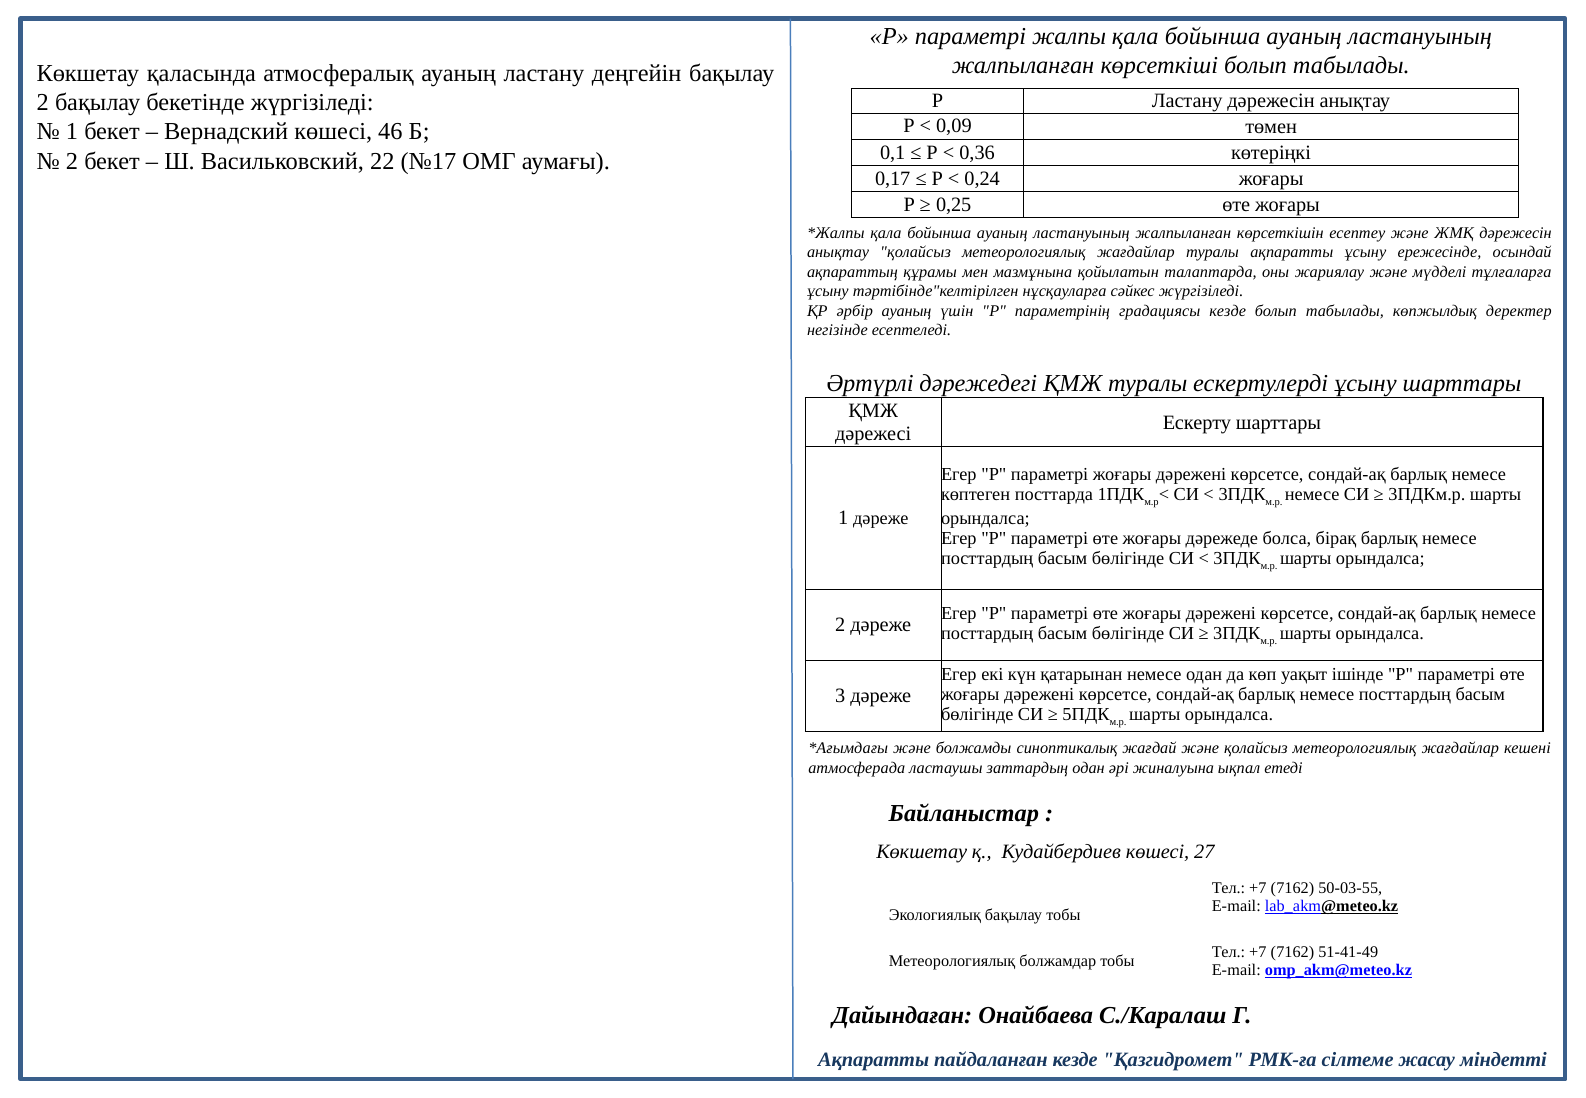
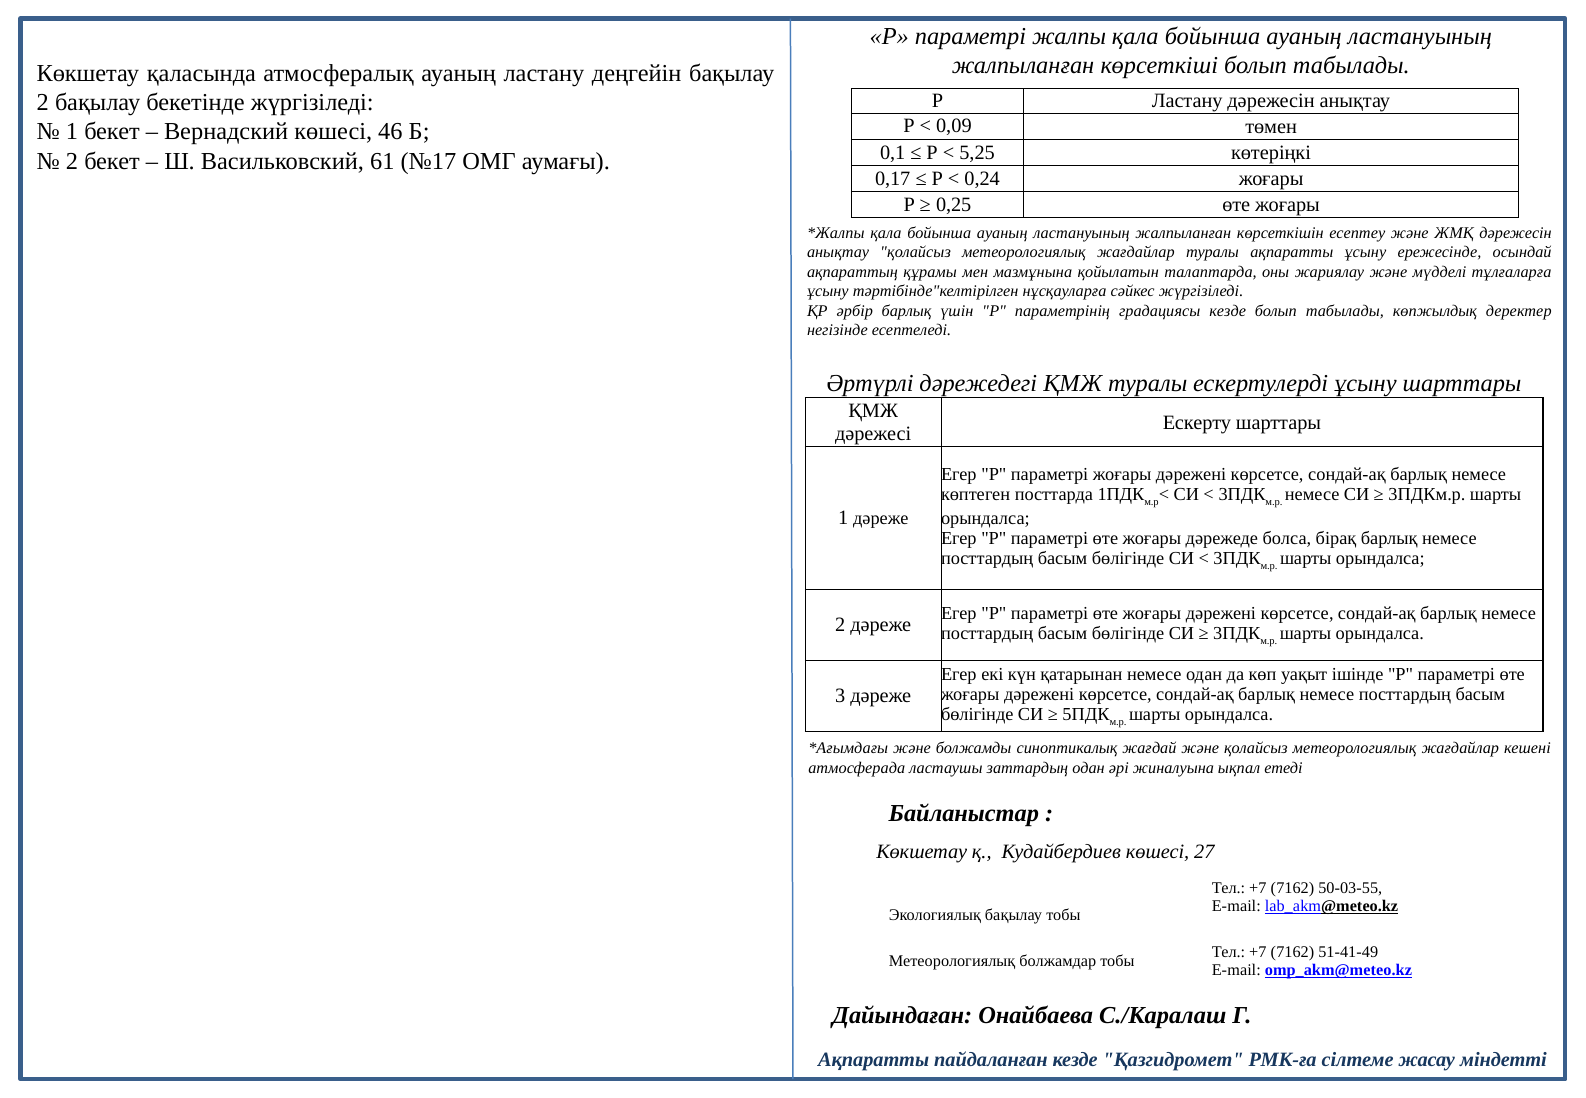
0,36: 0,36 -> 5,25
22: 22 -> 61
әрбір ауаның: ауаның -> барлық
